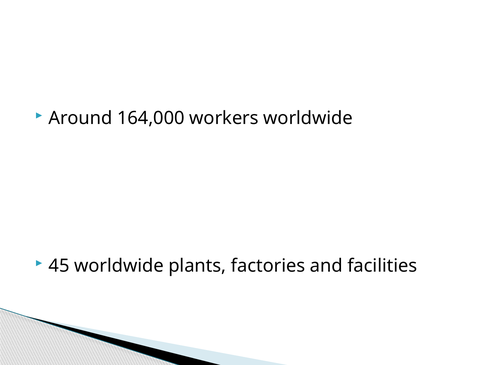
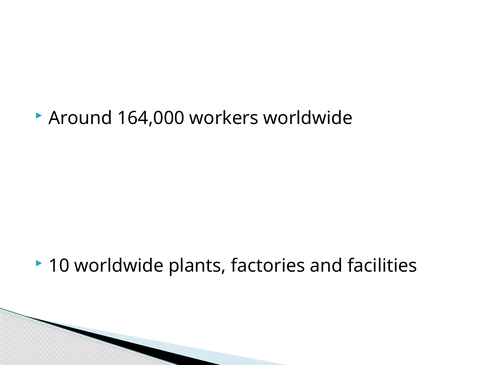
45: 45 -> 10
